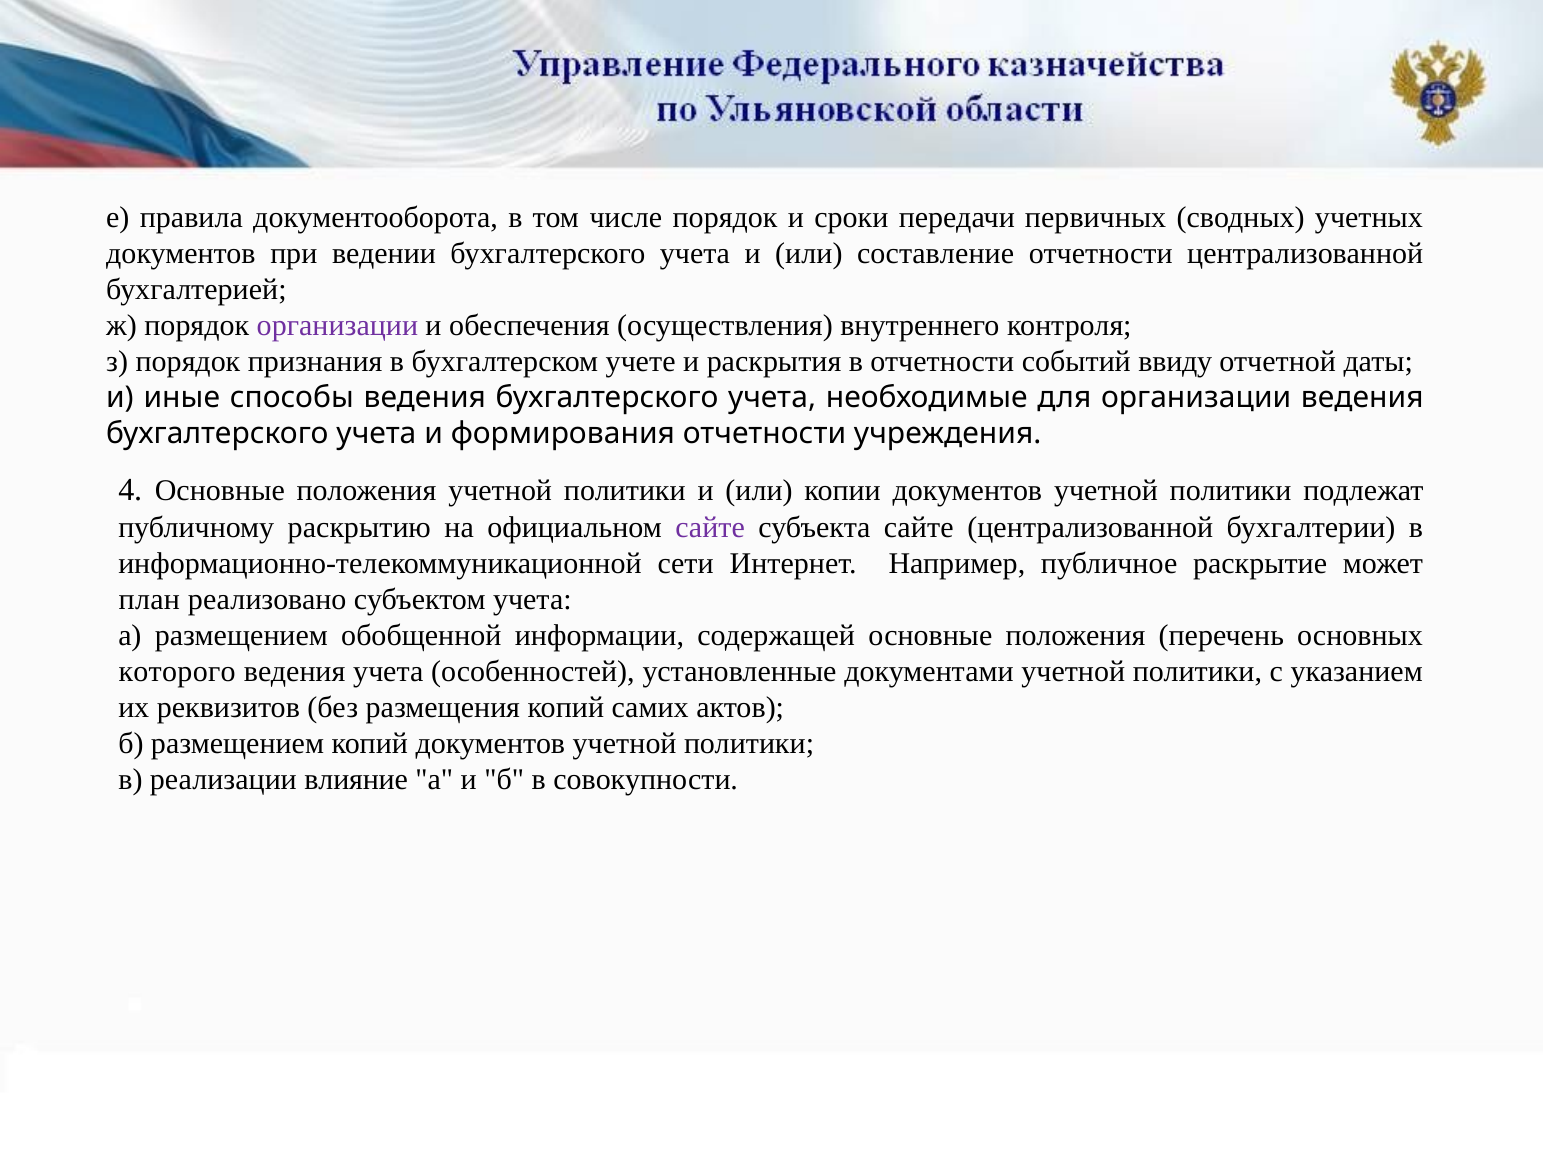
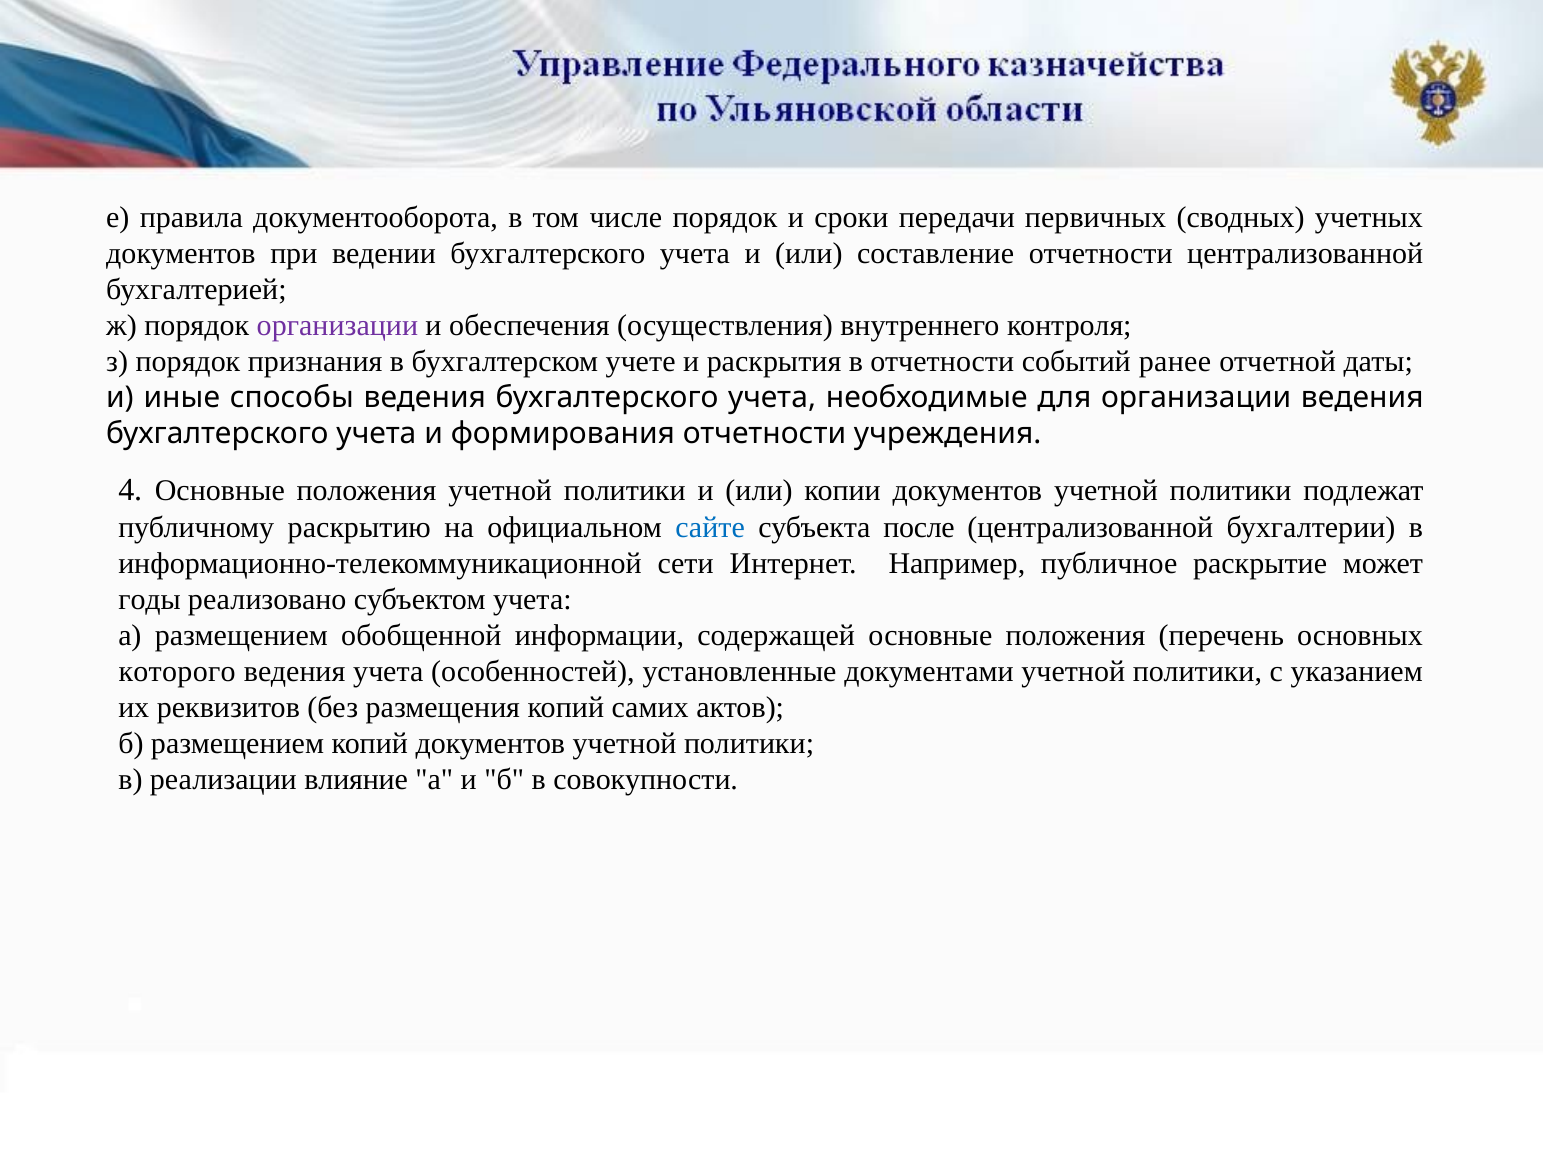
ввиду: ввиду -> ранее
сайте at (710, 528) colour: purple -> blue
субъекта сайте: сайте -> после
план: план -> годы
